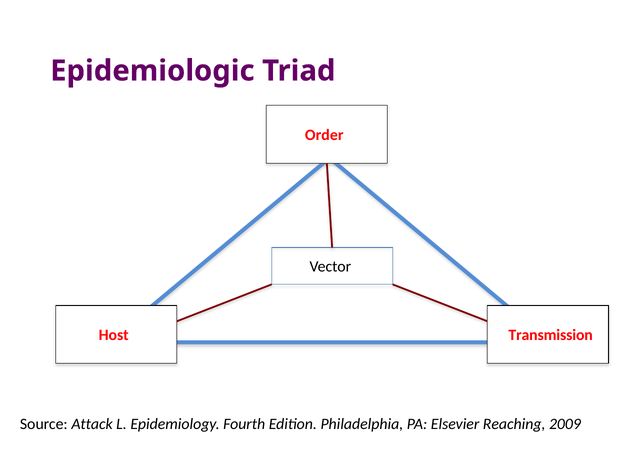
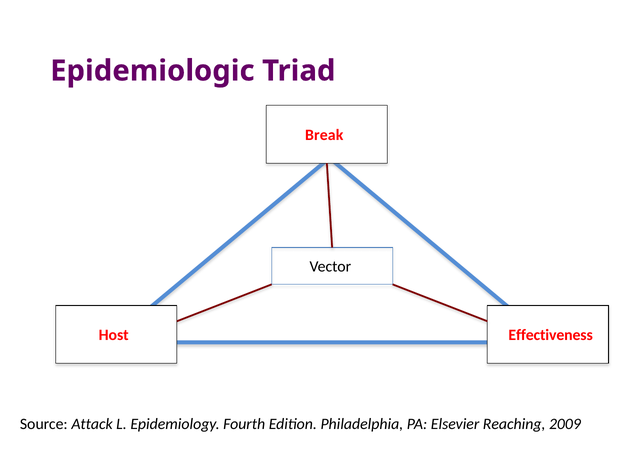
Order: Order -> Break
Transmission: Transmission -> Effectiveness
